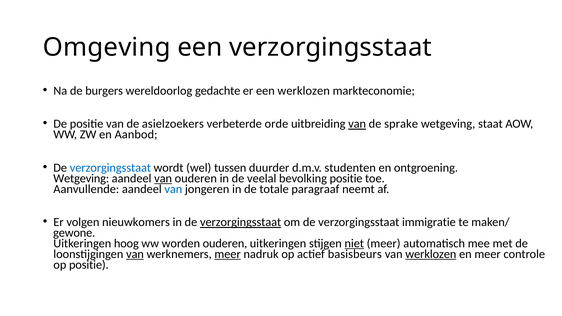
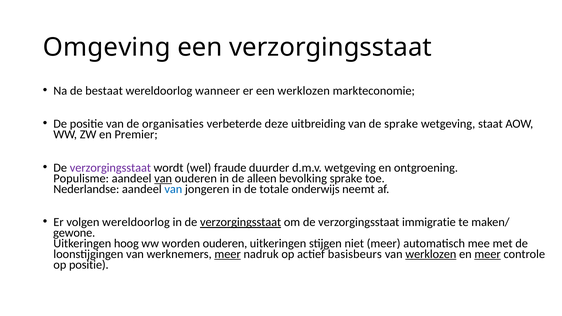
burgers: burgers -> bestaat
gedachte: gedachte -> wanneer
asielzoekers: asielzoekers -> organisaties
orde: orde -> deze
van at (357, 124) underline: present -> none
Aanbod: Aanbod -> Premier
verzorgingsstaat at (110, 168) colour: blue -> purple
tussen: tussen -> fraude
d.m.v studenten: studenten -> wetgeving
Wetgeving at (81, 178): Wetgeving -> Populisme
veelal: veelal -> alleen
bevolking positie: positie -> sprake
Aanvullende: Aanvullende -> Nederlandse
paragraaf: paragraaf -> onderwijs
volgen nieuwkomers: nieuwkomers -> wereldoorlog
niet underline: present -> none
van at (135, 254) underline: present -> none
meer at (488, 254) underline: none -> present
